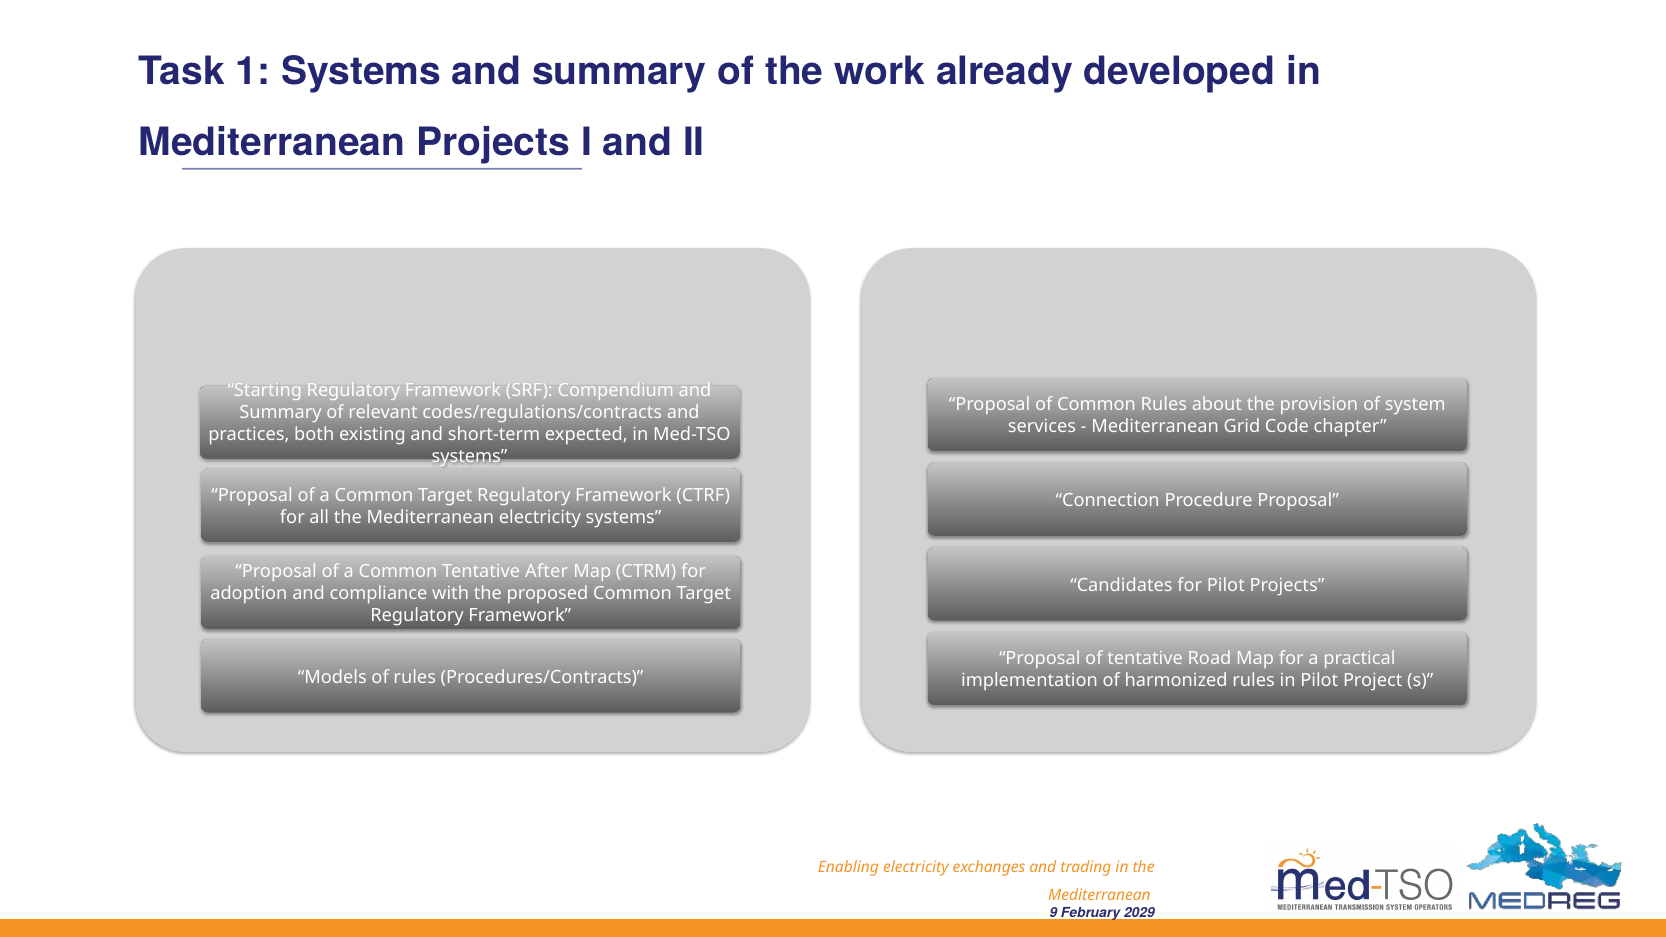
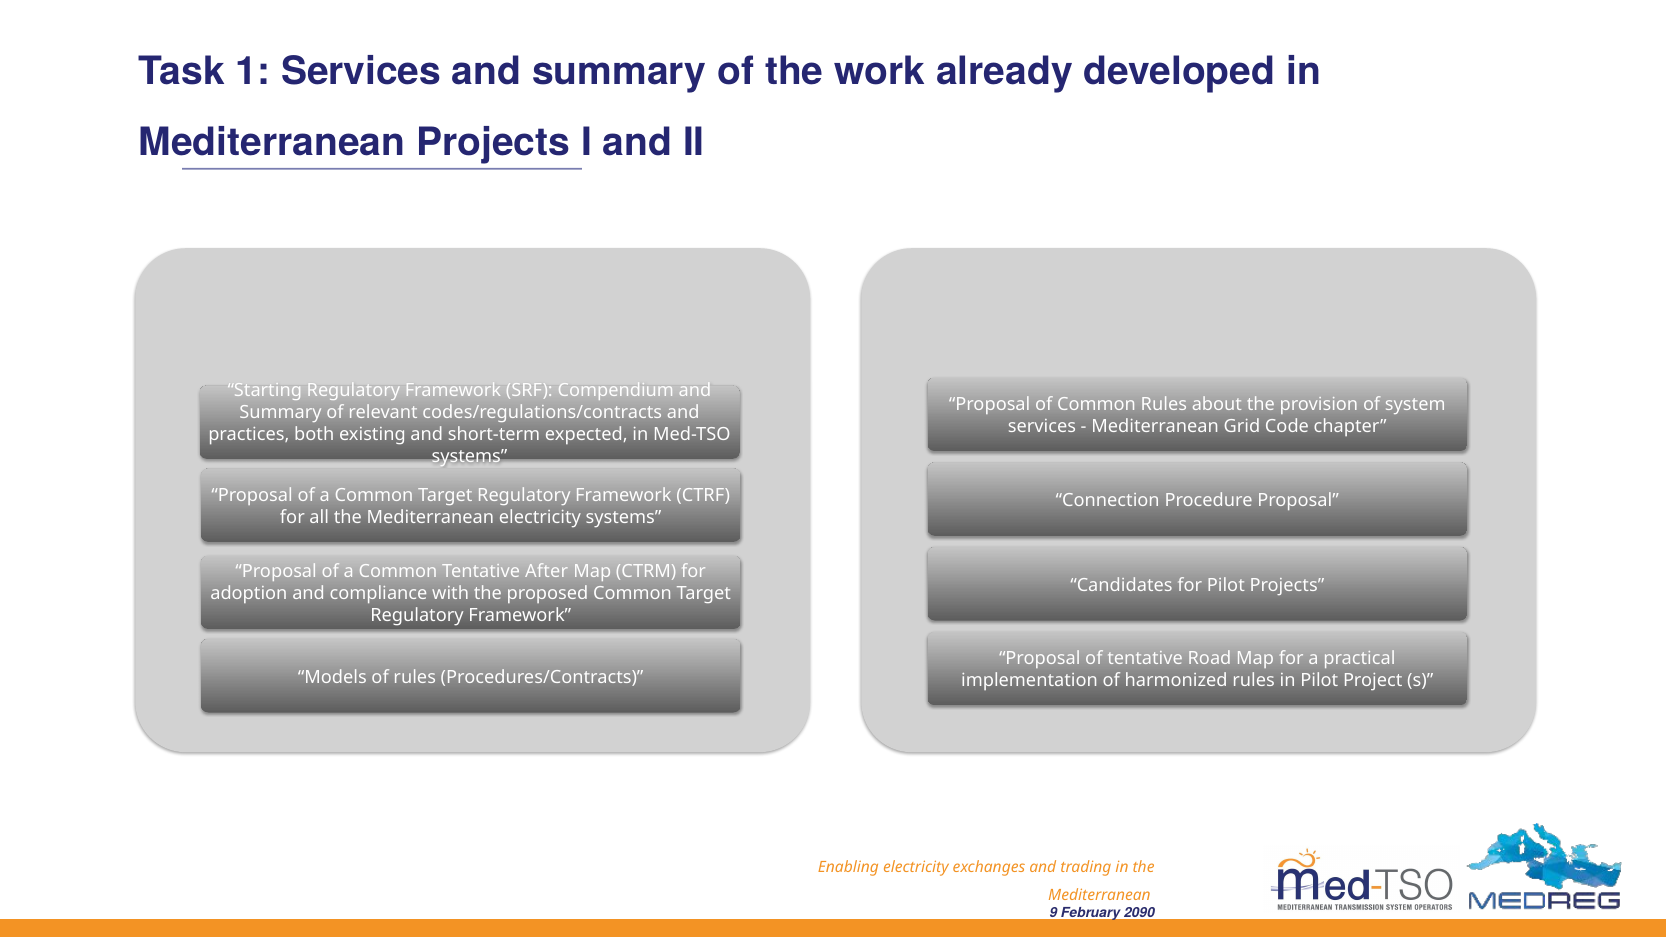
1 Systems: Systems -> Services
2029: 2029 -> 2090
